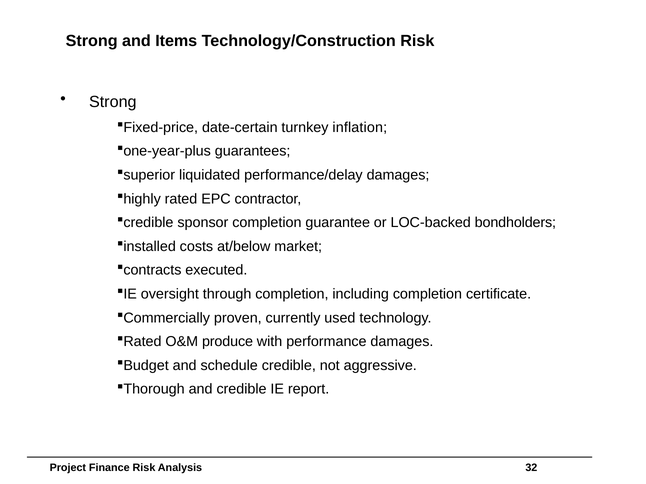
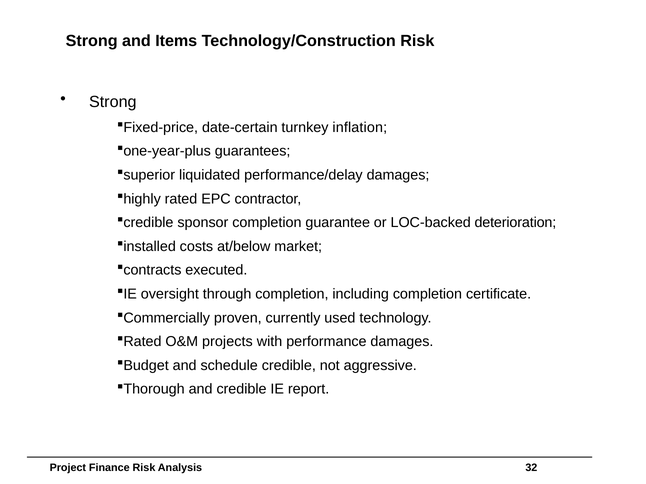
bondholders: bondholders -> deterioration
produce: produce -> projects
